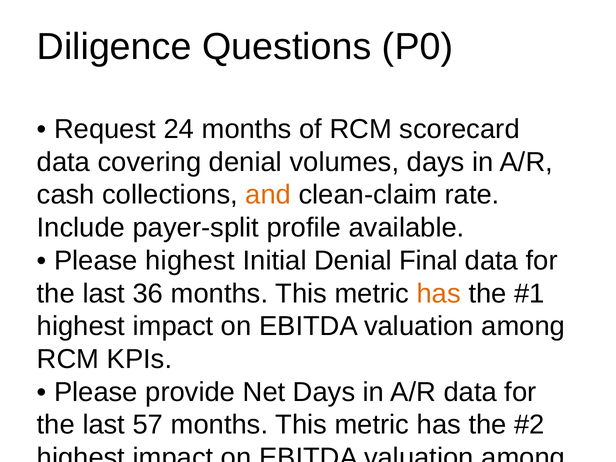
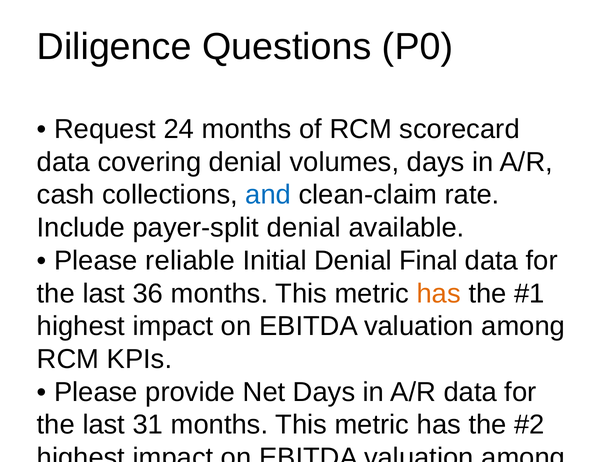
and colour: orange -> blue
payer-split profile: profile -> denial
Please highest: highest -> reliable
57: 57 -> 31
